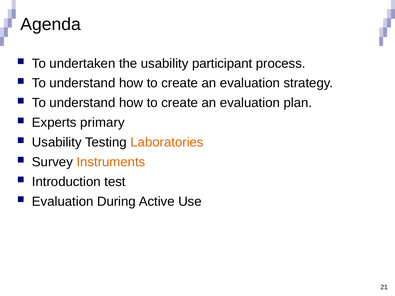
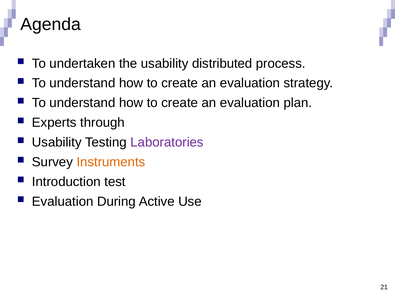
participant: participant -> distributed
primary: primary -> through
Laboratories colour: orange -> purple
